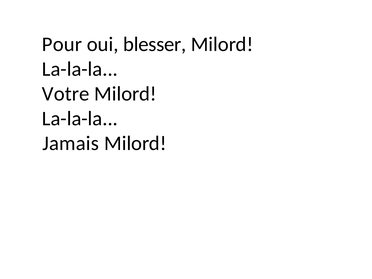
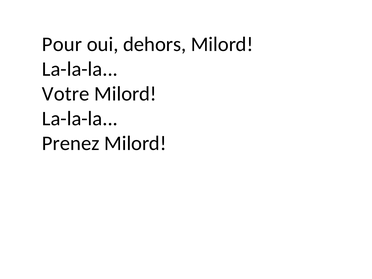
blesser: blesser -> dehors
Jamais: Jamais -> Prenez
